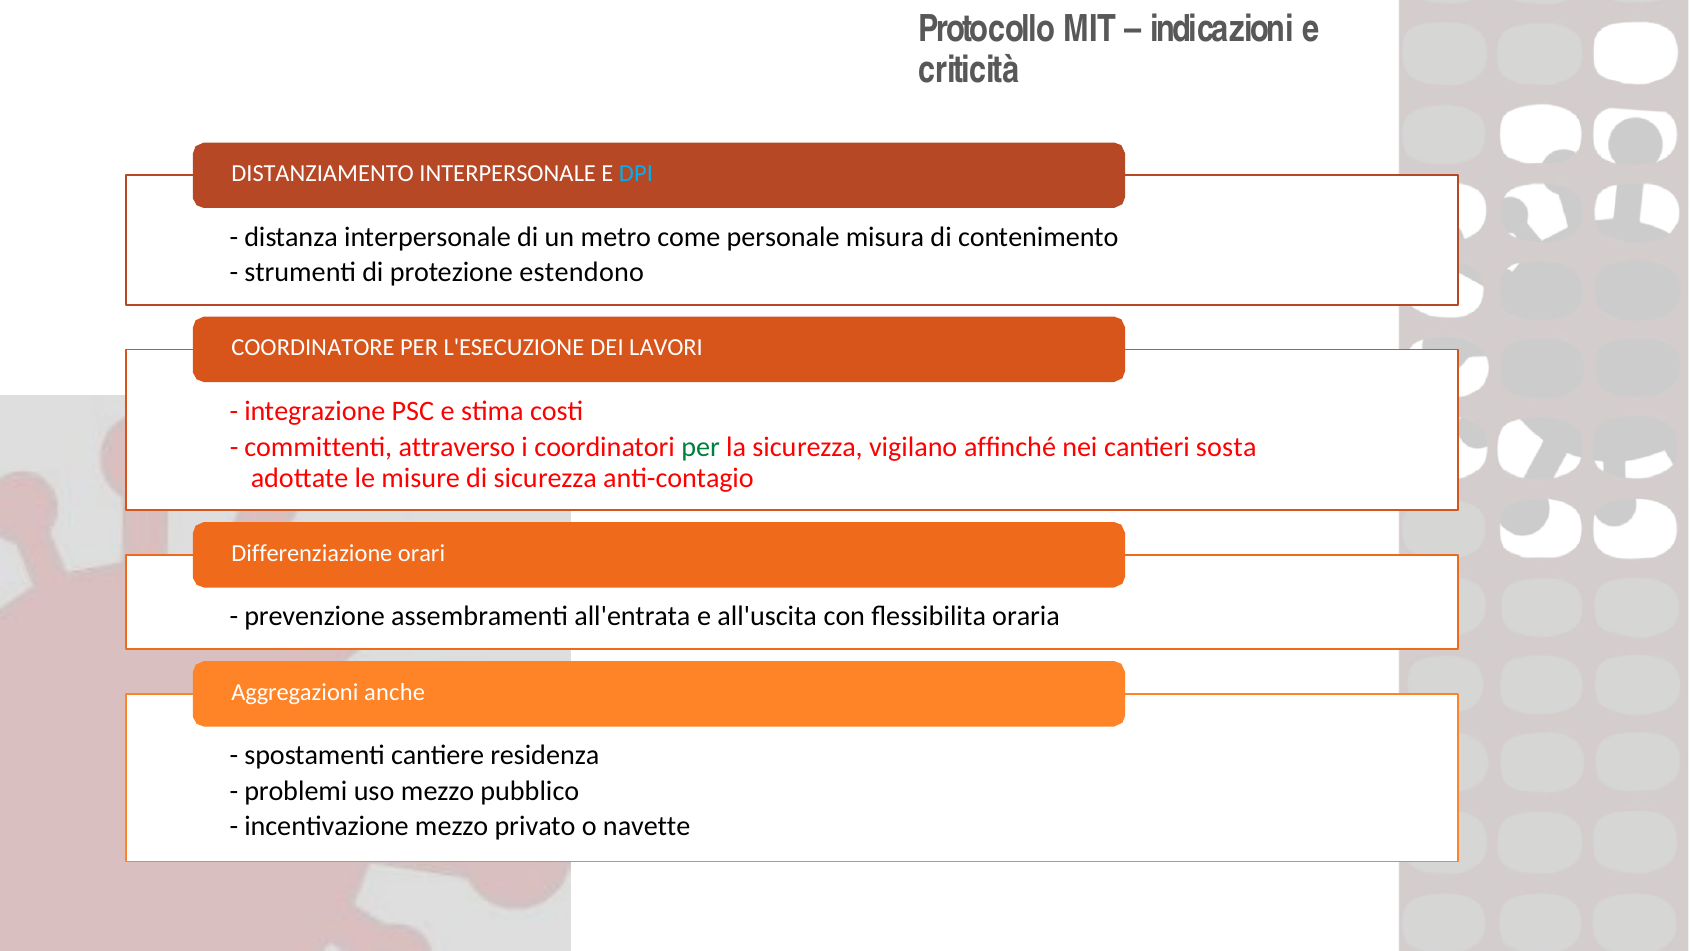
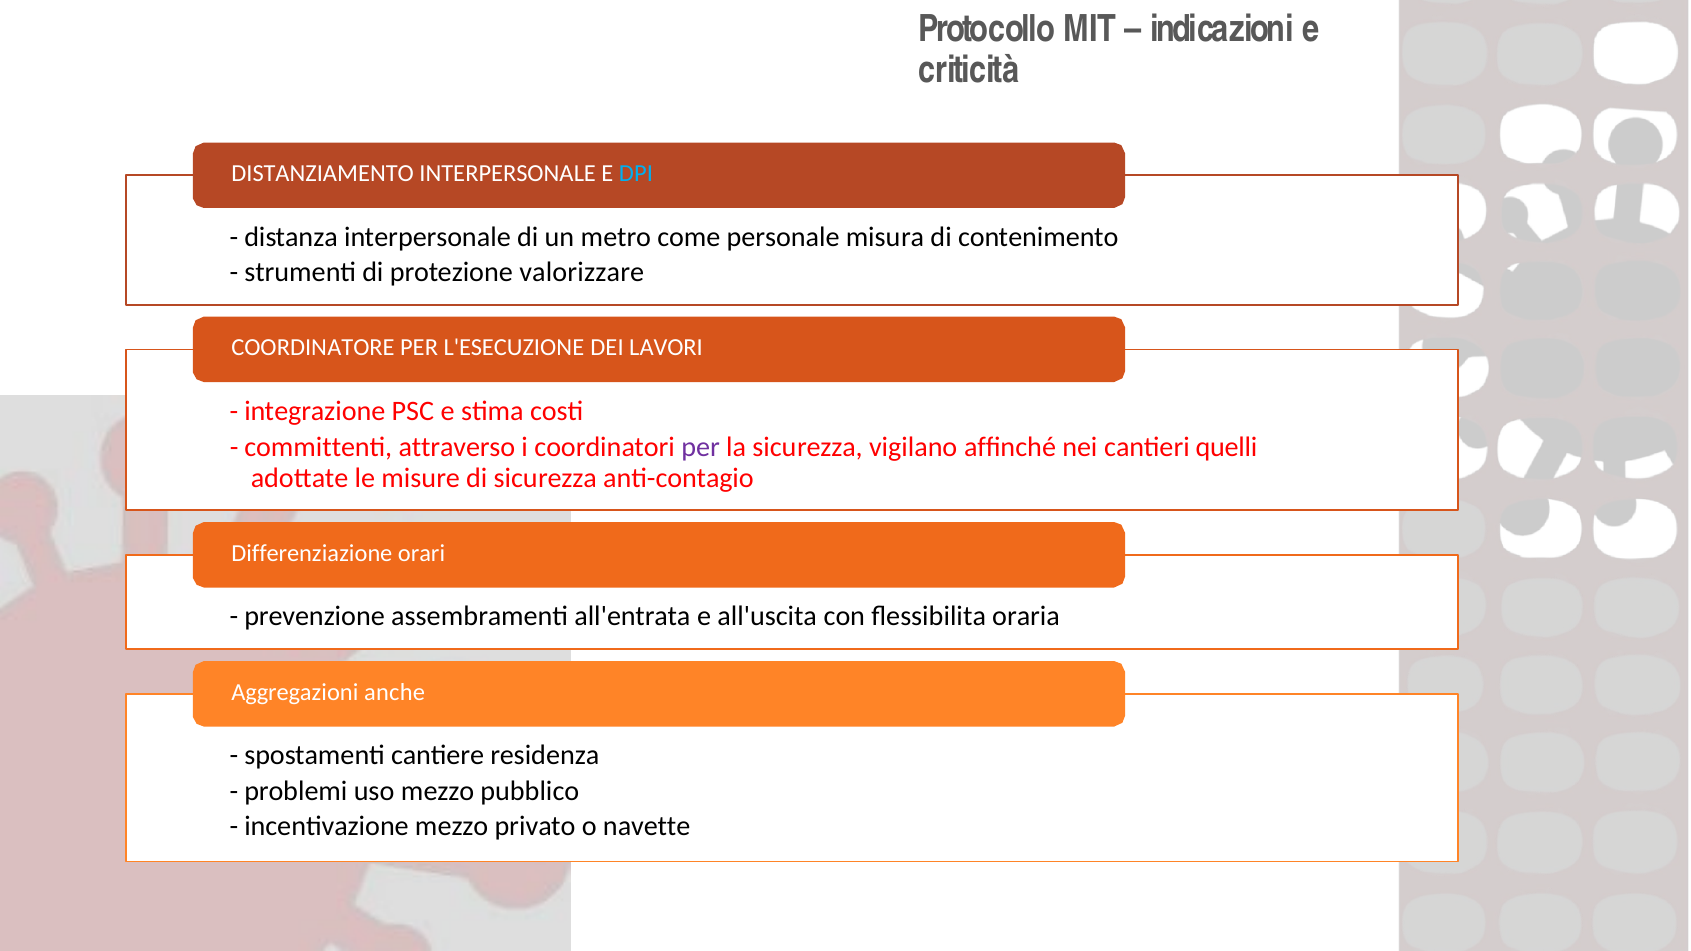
estendono: estendono -> valorizzare
per at (701, 447) colour: green -> purple
sosta: sosta -> quelli
